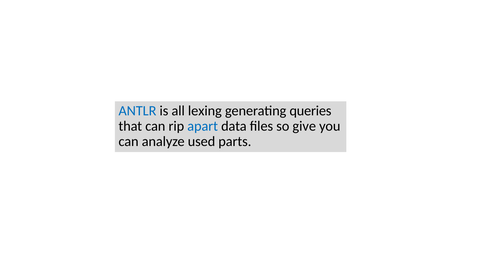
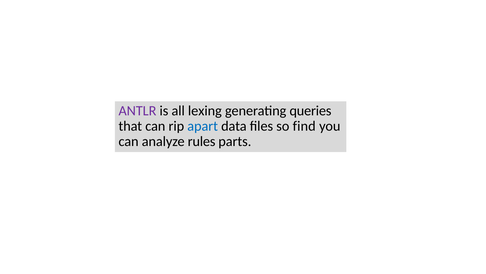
ANTLR colour: blue -> purple
give: give -> find
used: used -> rules
